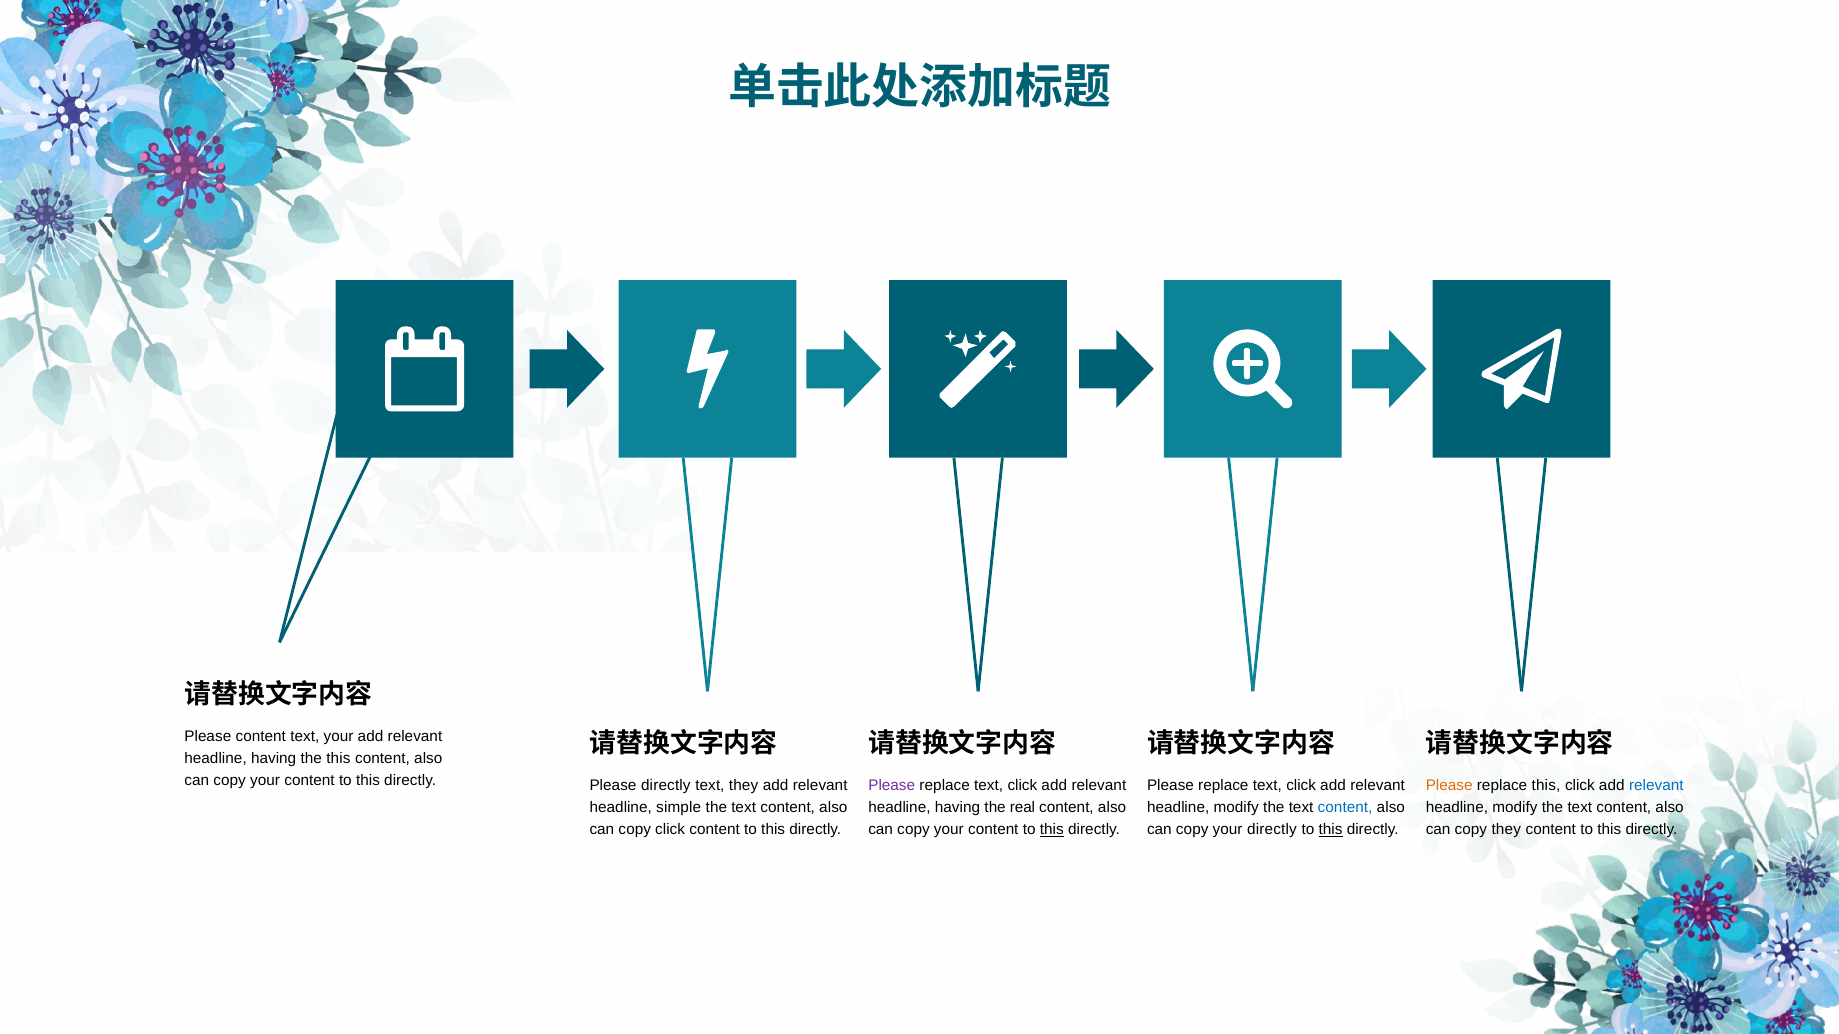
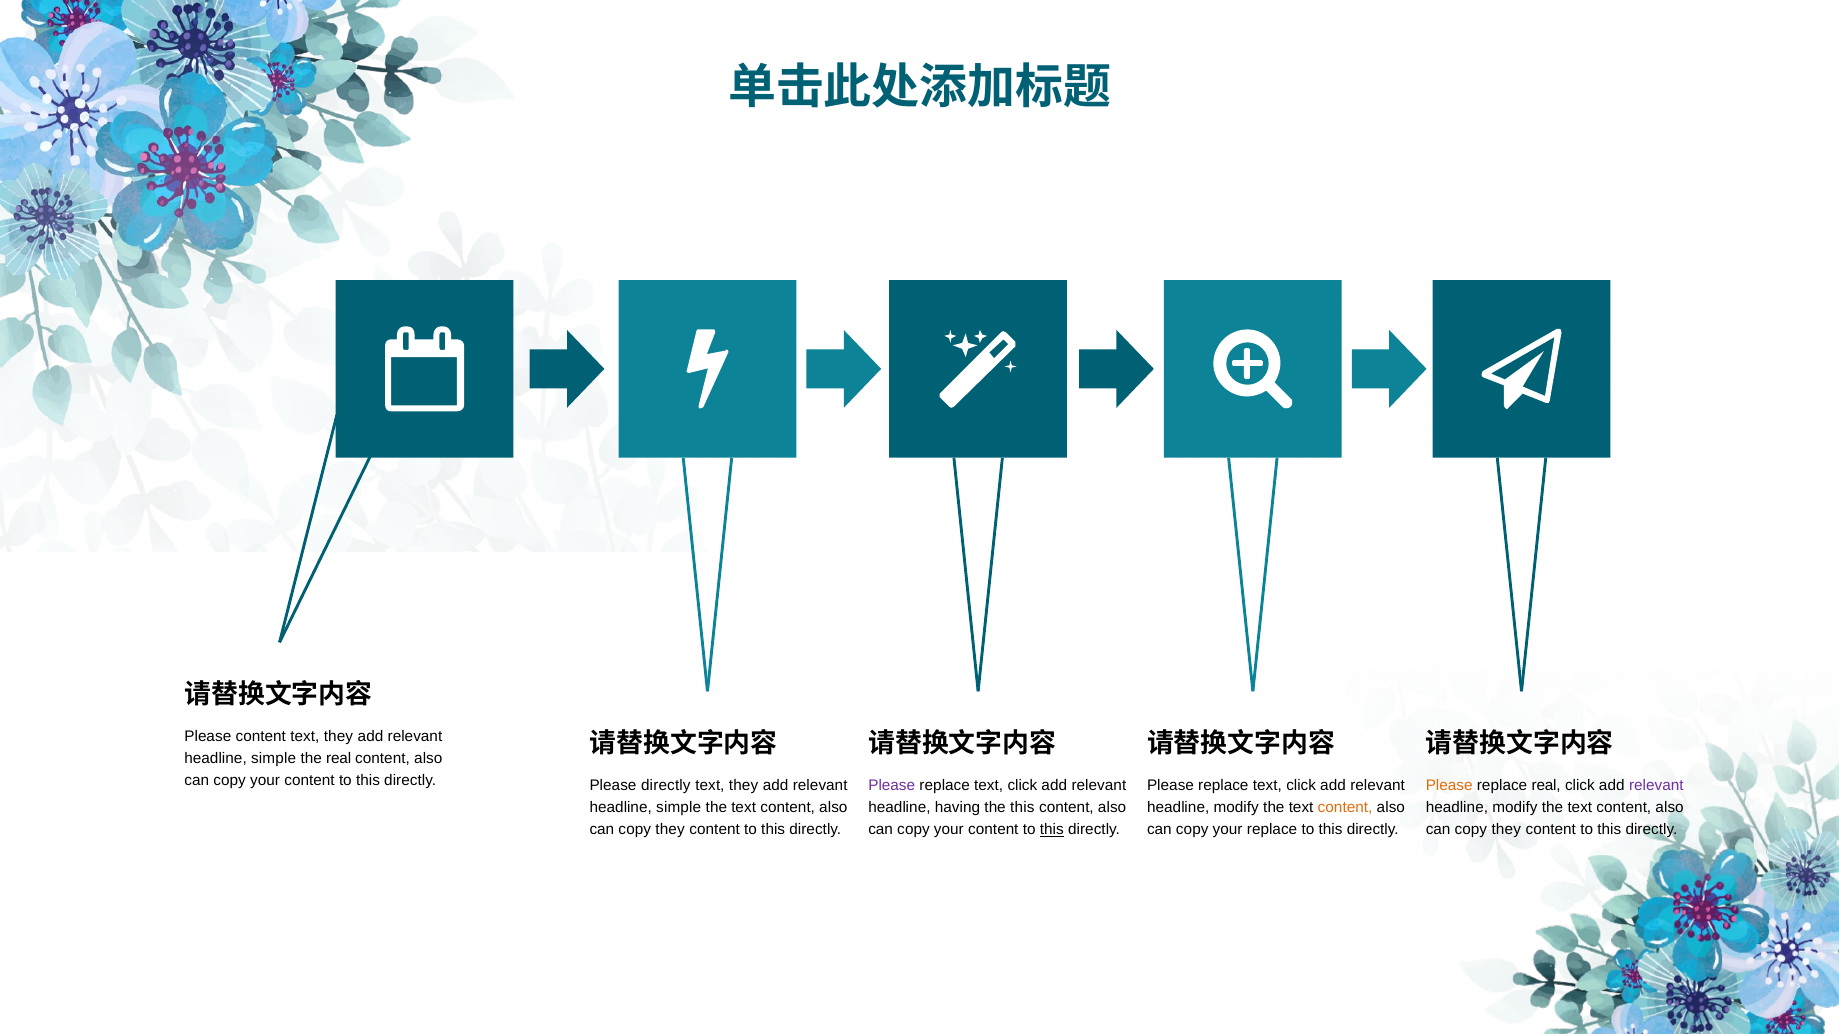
your at (339, 737): your -> they
having at (274, 759): having -> simple
the this: this -> real
replace this: this -> real
relevant at (1656, 786) colour: blue -> purple
the real: real -> this
content at (1345, 808) colour: blue -> orange
click at (670, 830): click -> they
your directly: directly -> replace
this at (1331, 830) underline: present -> none
